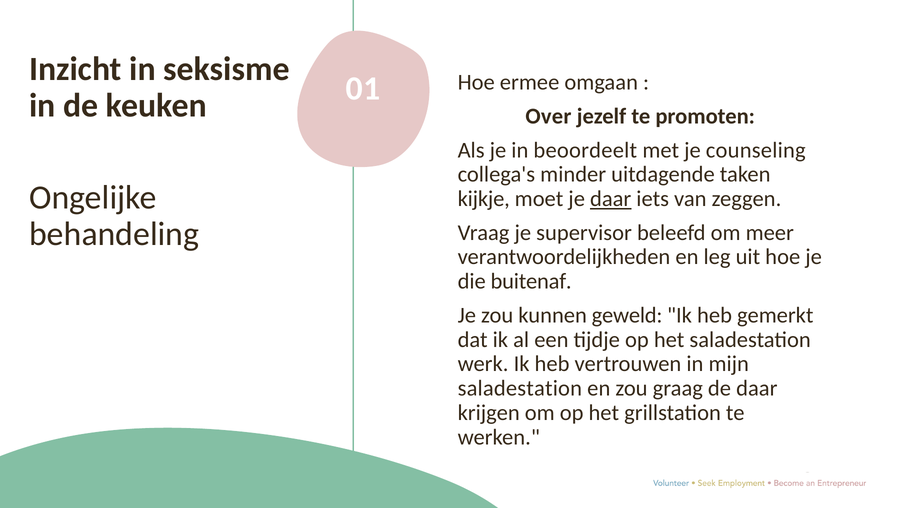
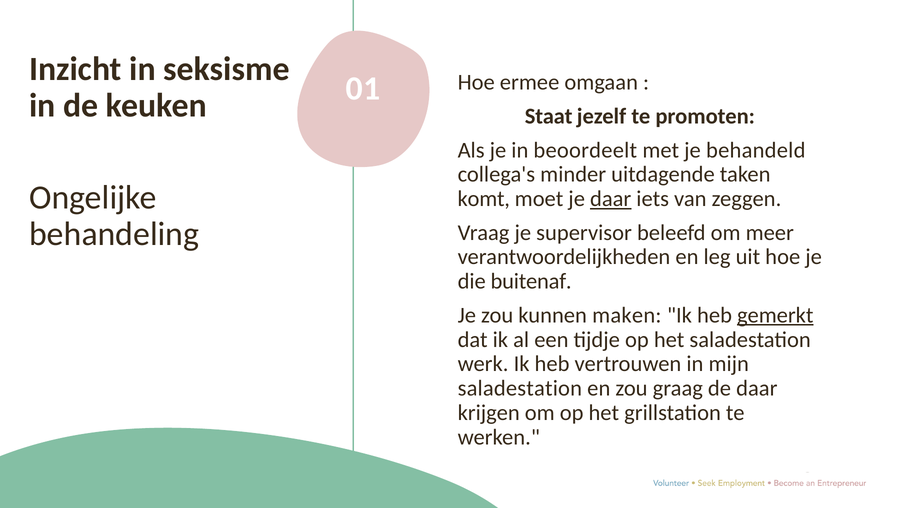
Over: Over -> Staat
counseling: counseling -> behandeld
kijkje: kijkje -> komt
geweld: geweld -> maken
gemerkt underline: none -> present
